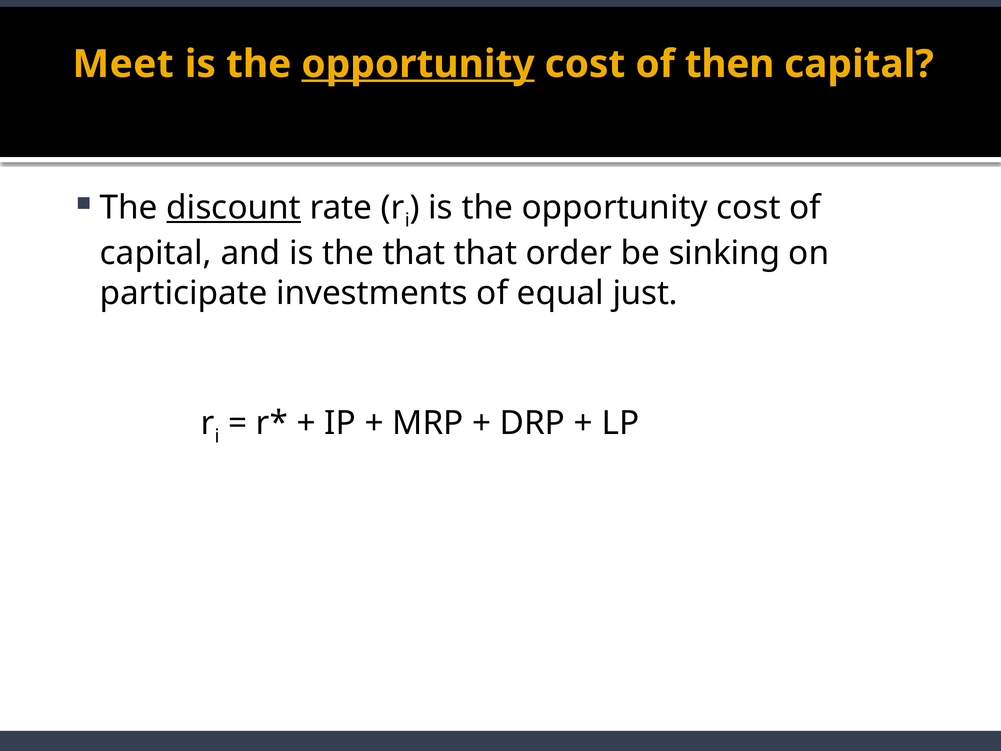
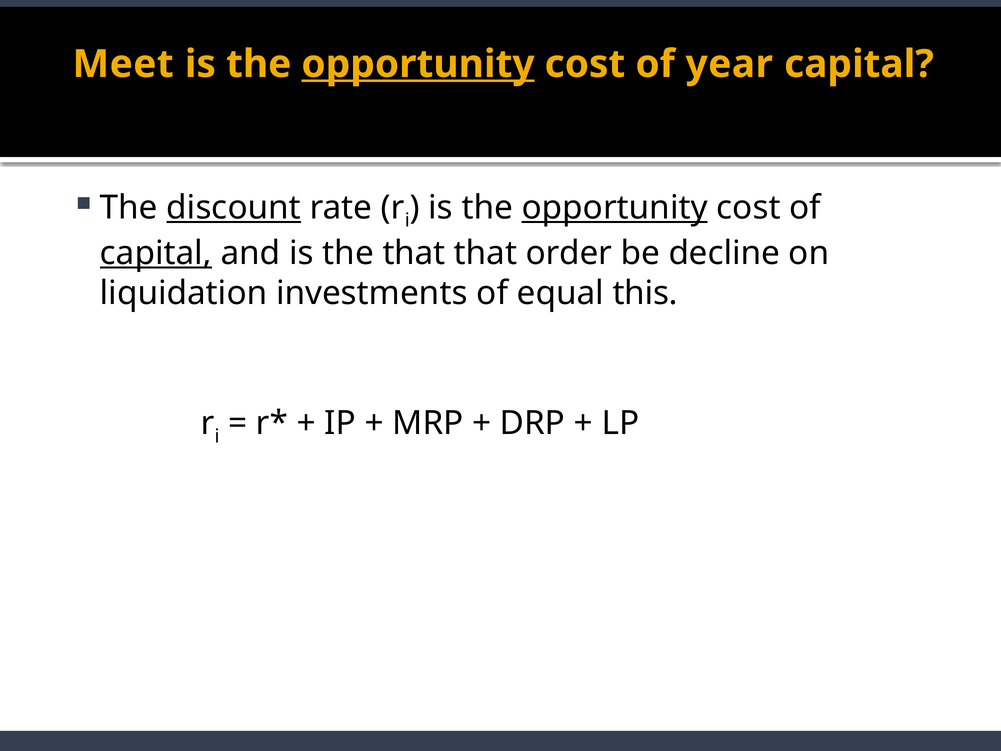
then: then -> year
opportunity at (615, 208) underline: none -> present
capital at (156, 253) underline: none -> present
sinking: sinking -> decline
participate: participate -> liquidation
just: just -> this
